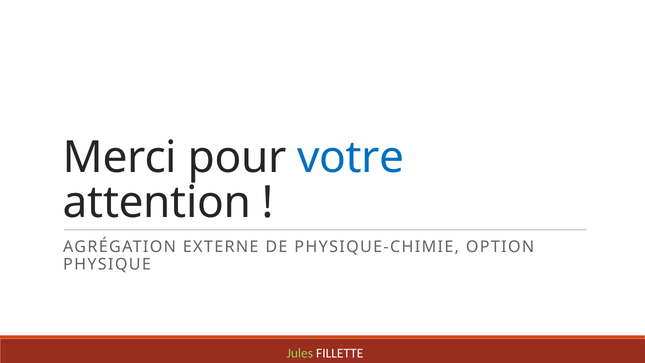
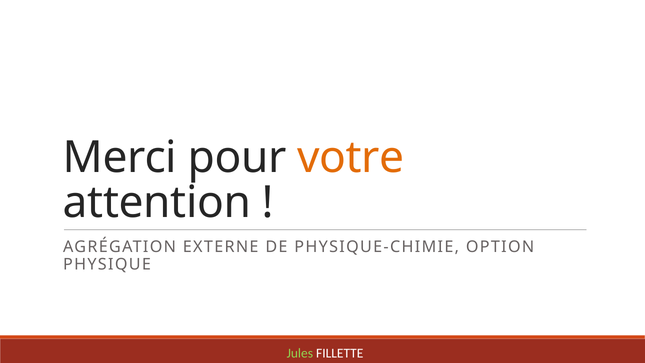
votre colour: blue -> orange
